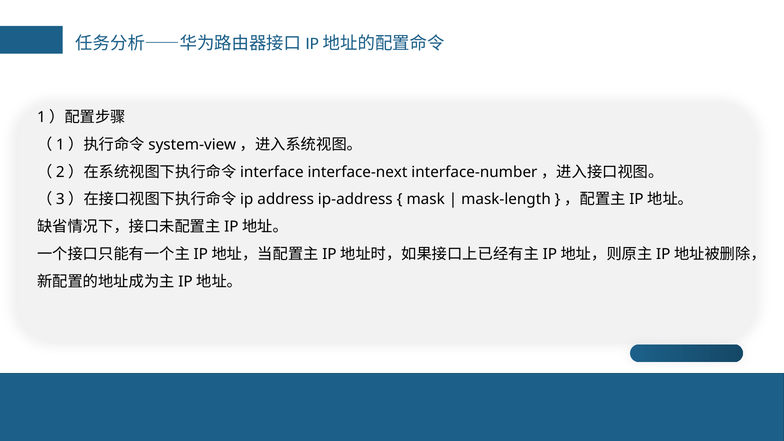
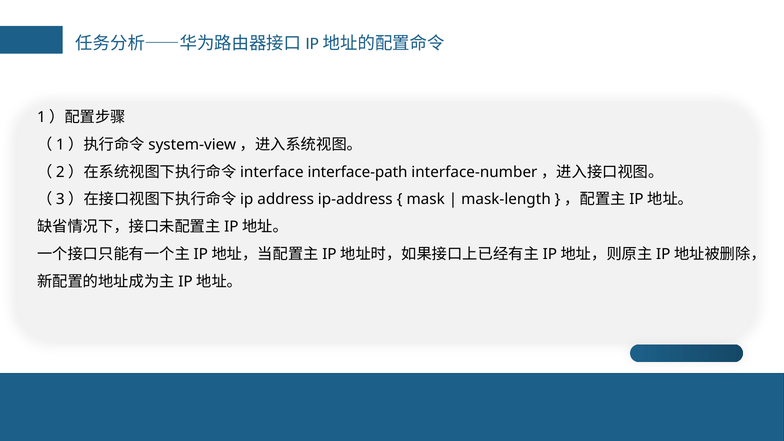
interface-next: interface-next -> interface-path
